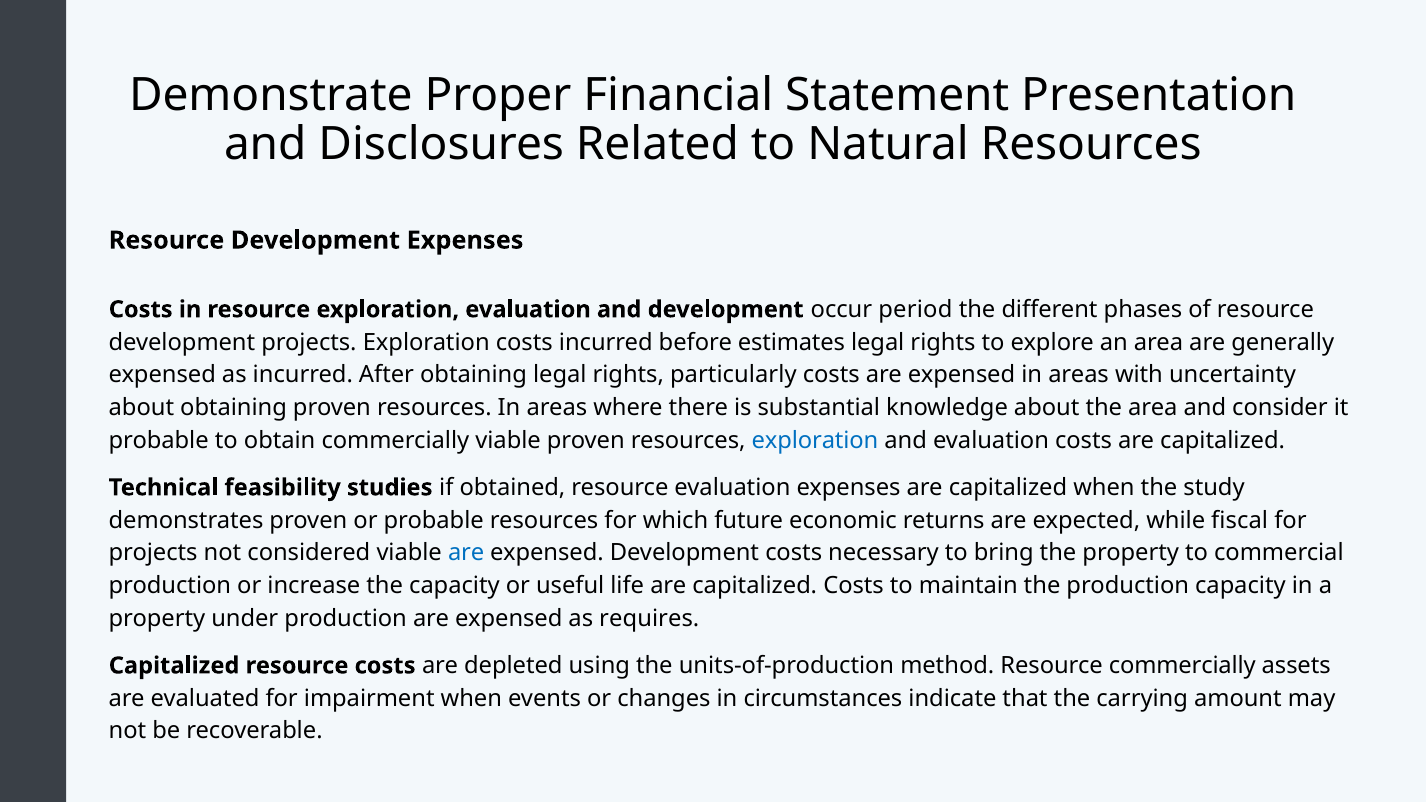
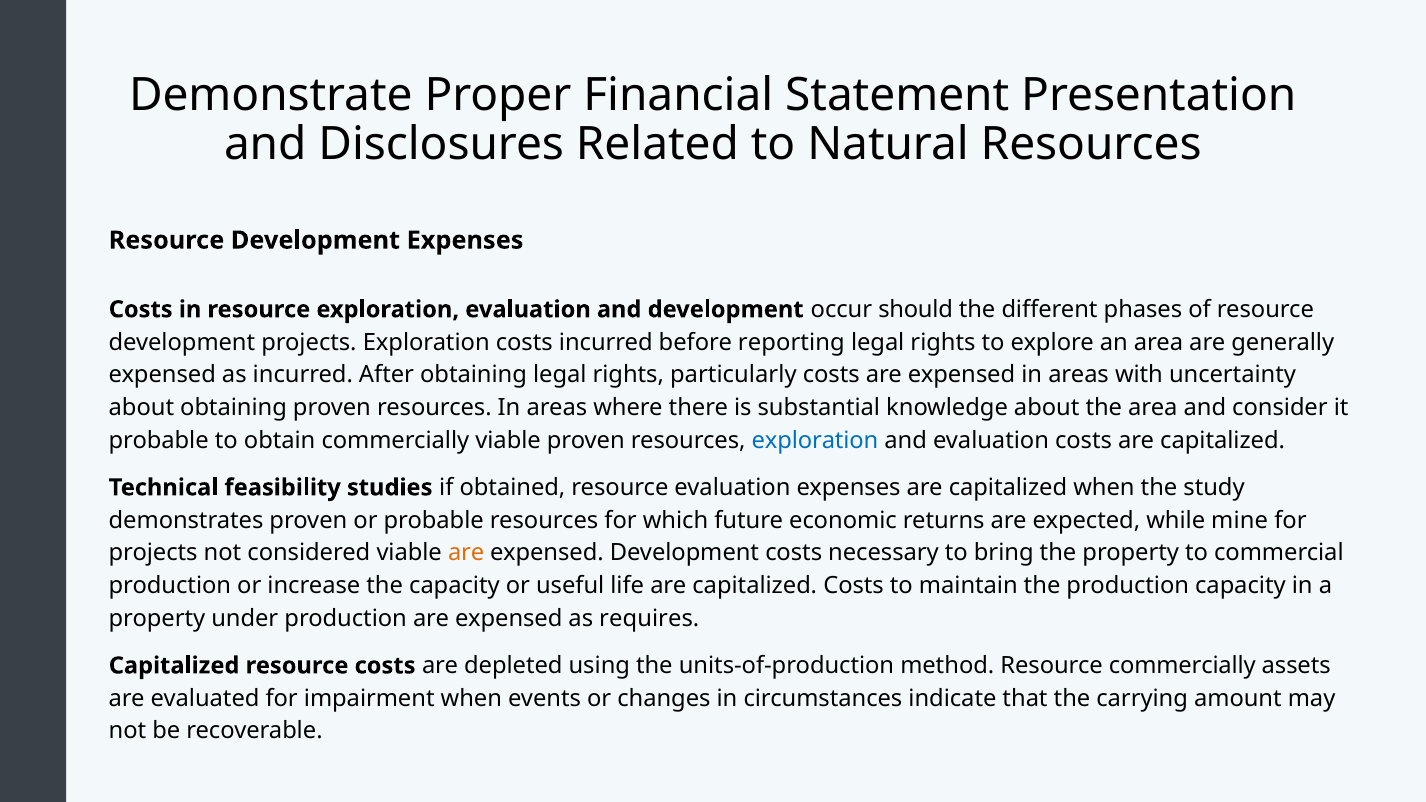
period: period -> should
estimates: estimates -> reporting
fiscal: fiscal -> mine
are at (466, 553) colour: blue -> orange
